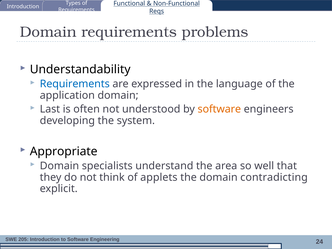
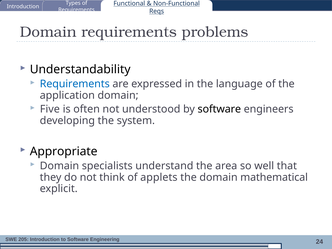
Last: Last -> Five
software at (219, 109) colour: orange -> black
contradicting: contradicting -> mathematical
